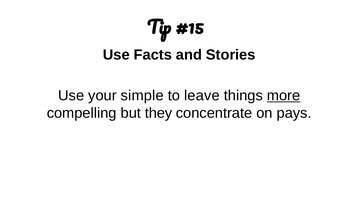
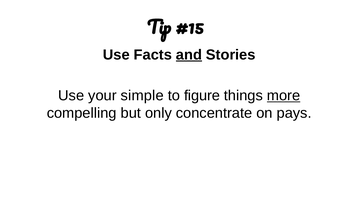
and underline: none -> present
leave: leave -> figure
they: they -> only
